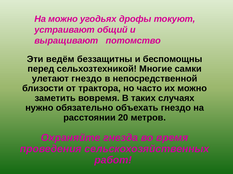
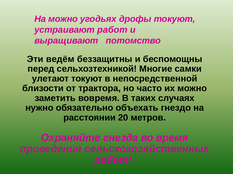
устраивают общий: общий -> работ
улетают гнездо: гнездо -> токуют
